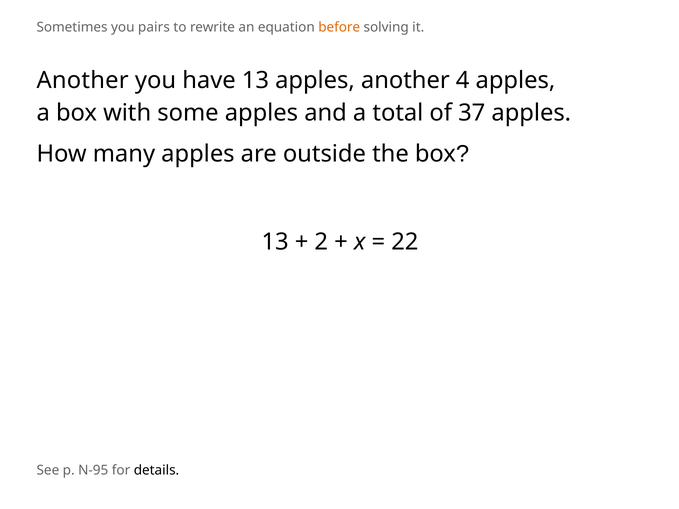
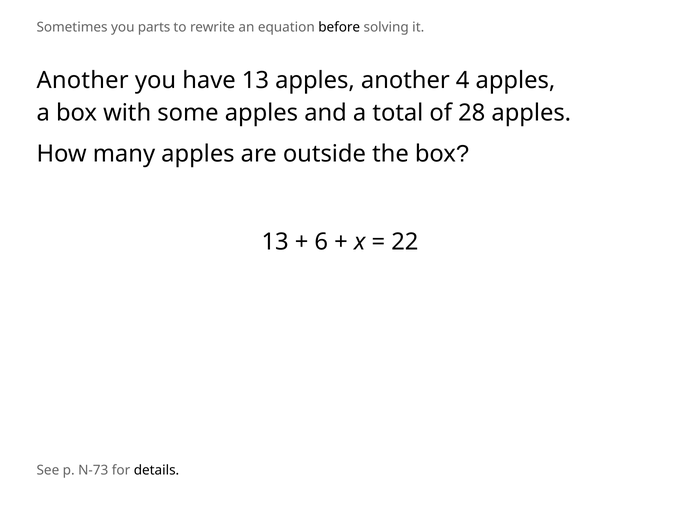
pairs: pairs -> parts
before colour: orange -> black
37: 37 -> 28
2: 2 -> 6
N-95: N-95 -> N-73
